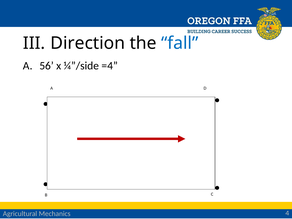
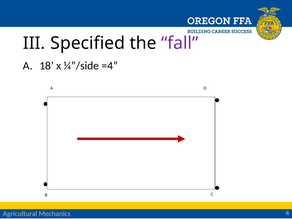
Direction: Direction -> Specified
fall colour: blue -> purple
56: 56 -> 18
